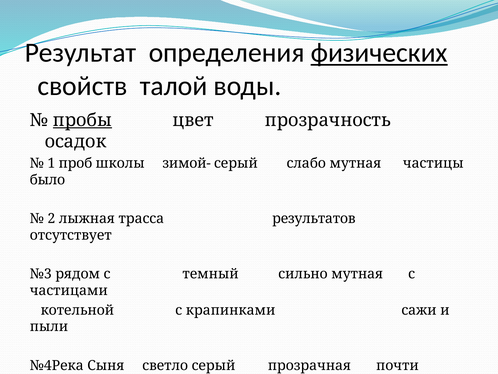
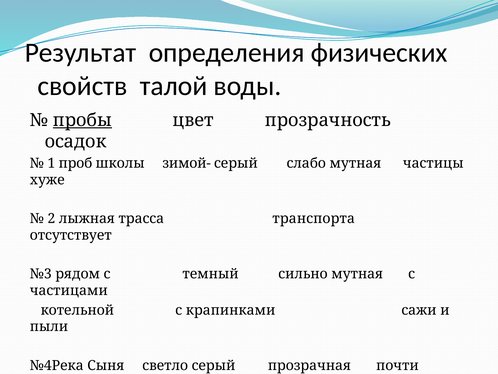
физических underline: present -> none
было: было -> хуже
результатов: результатов -> транспорта
